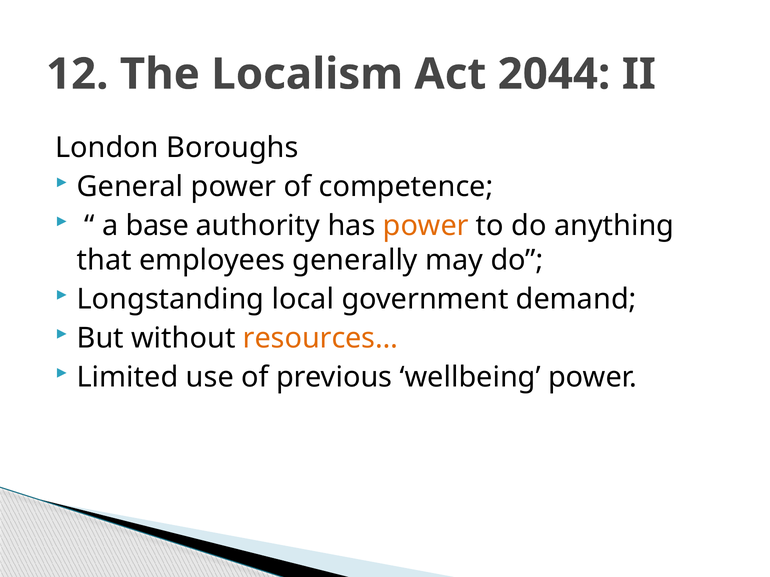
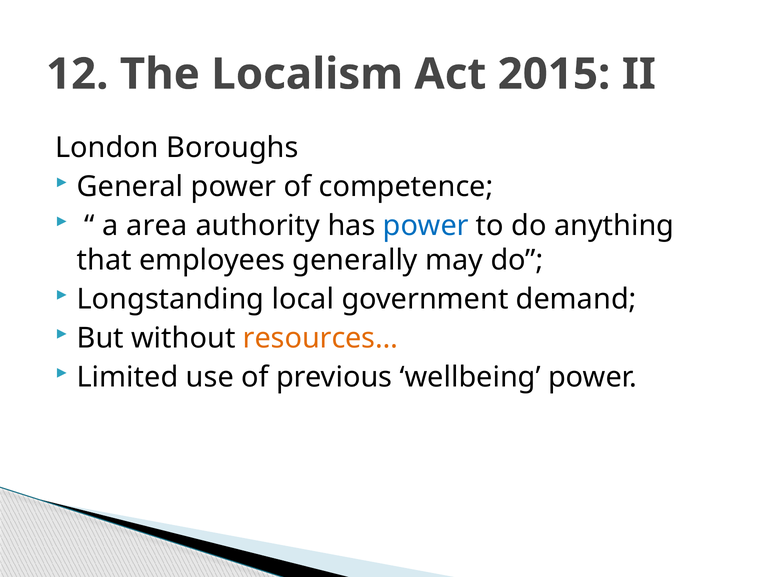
2044: 2044 -> 2015
base: base -> area
power at (426, 226) colour: orange -> blue
